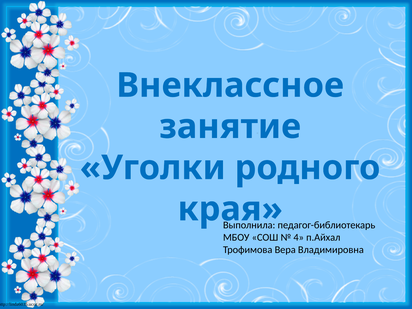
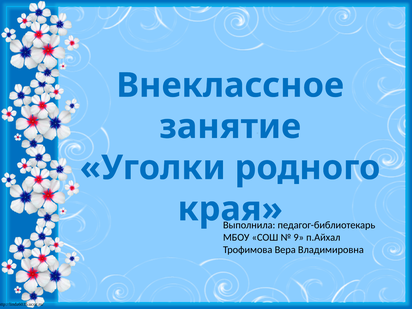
4: 4 -> 9
